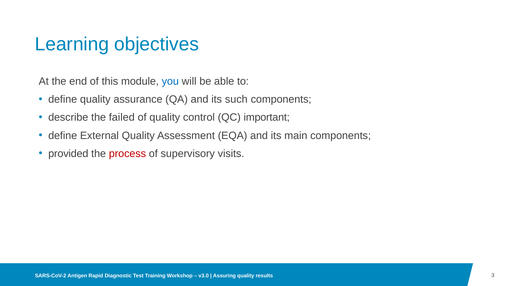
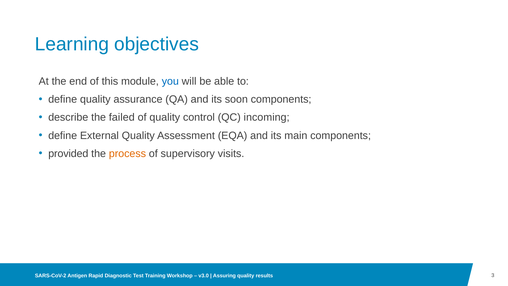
such: such -> soon
important: important -> incoming
process colour: red -> orange
